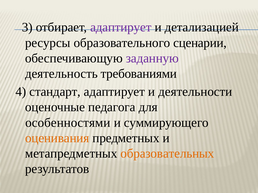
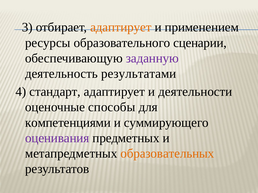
адаптирует at (121, 27) colour: purple -> orange
детализацией: детализацией -> применением
требованиями: требованиями -> результатами
педагога: педагога -> способы
особенностями: особенностями -> компетенциями
оценивания colour: orange -> purple
